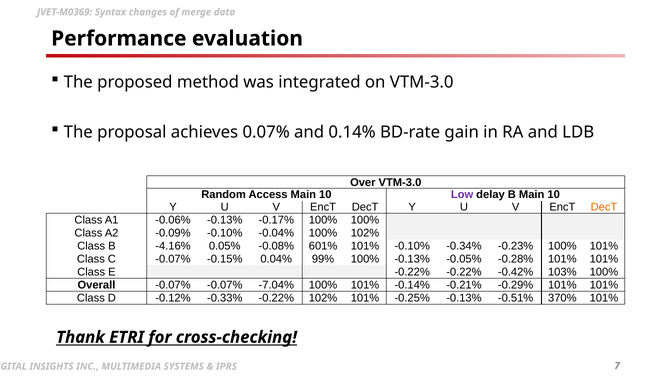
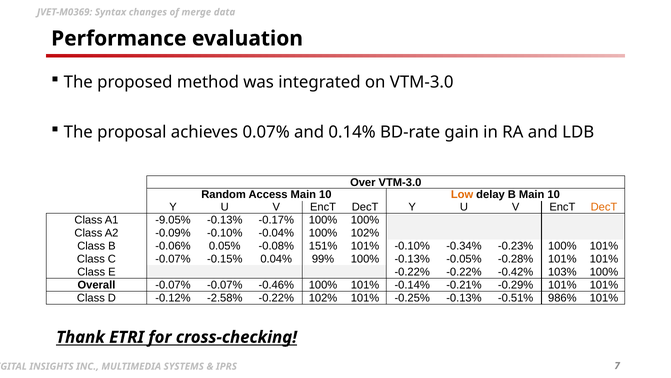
Low colour: purple -> orange
-0.06%: -0.06% -> -9.05%
-4.16%: -4.16% -> -0.06%
601%: 601% -> 151%
-7.04%: -7.04% -> -0.46%
-0.33%: -0.33% -> -2.58%
370%: 370% -> 986%
